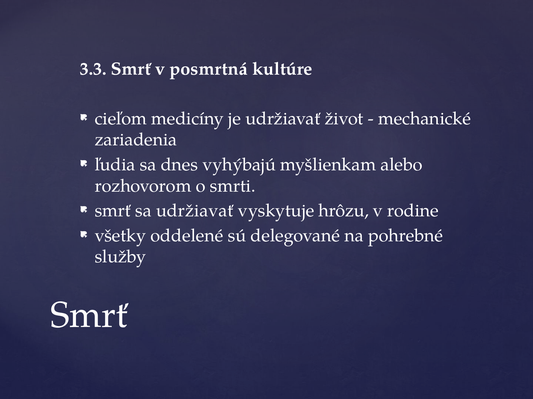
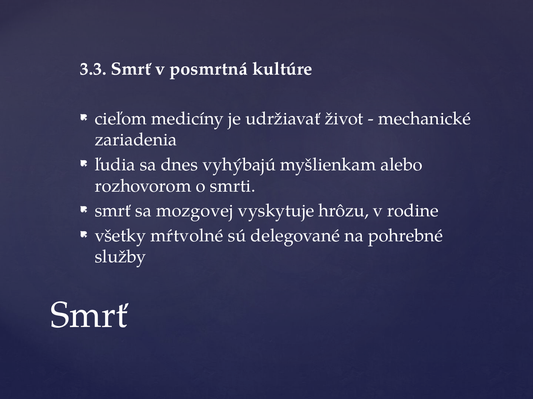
sa udržiavať: udržiavať -> mozgovej
oddelené: oddelené -> mŕtvolné
